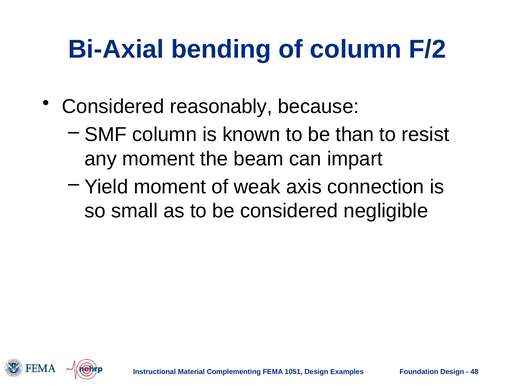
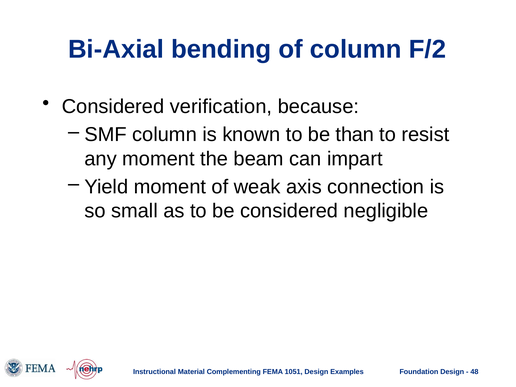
reasonably: reasonably -> verification
